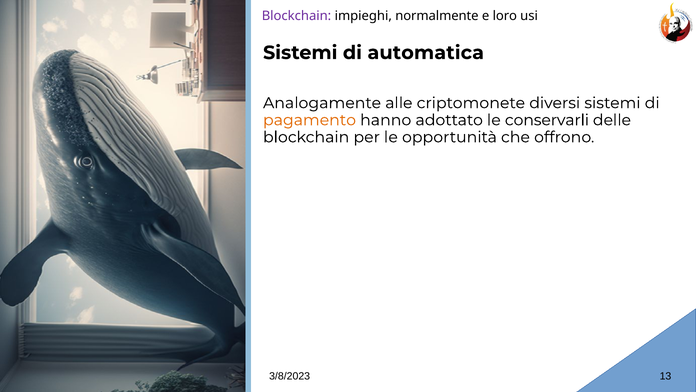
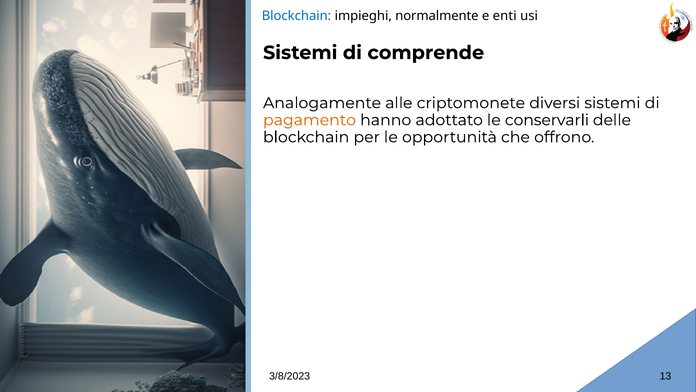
Blockchain at (296, 16) colour: purple -> blue
loro: loro -> enti
automatica: automatica -> comprende
